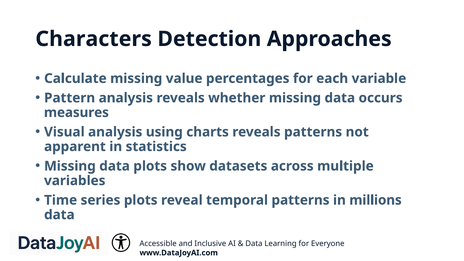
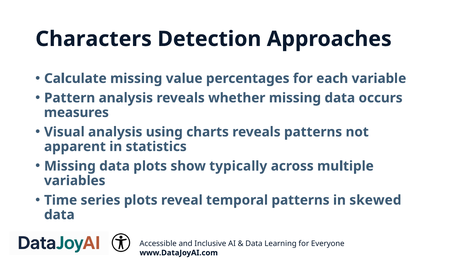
datasets: datasets -> typically
millions: millions -> skewed
